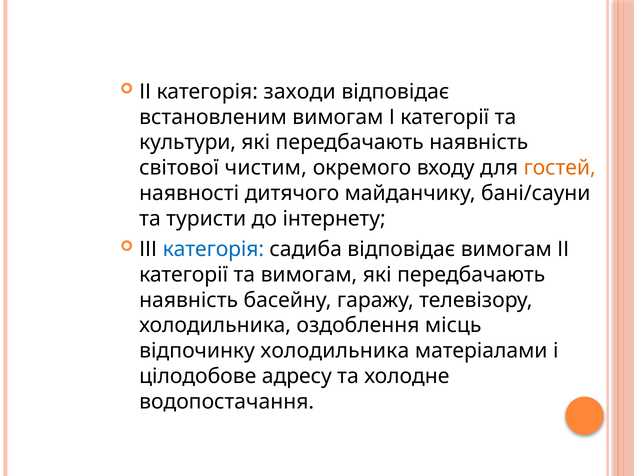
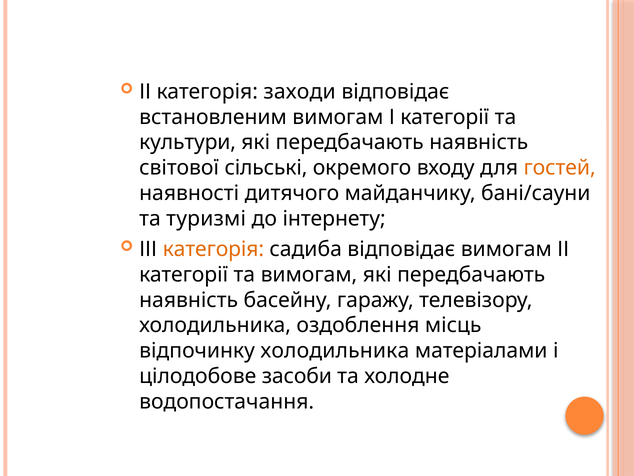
чистим: чистим -> сільські
туристи: туристи -> туризмі
категорія at (213, 249) colour: blue -> orange
адресу: адресу -> засоби
